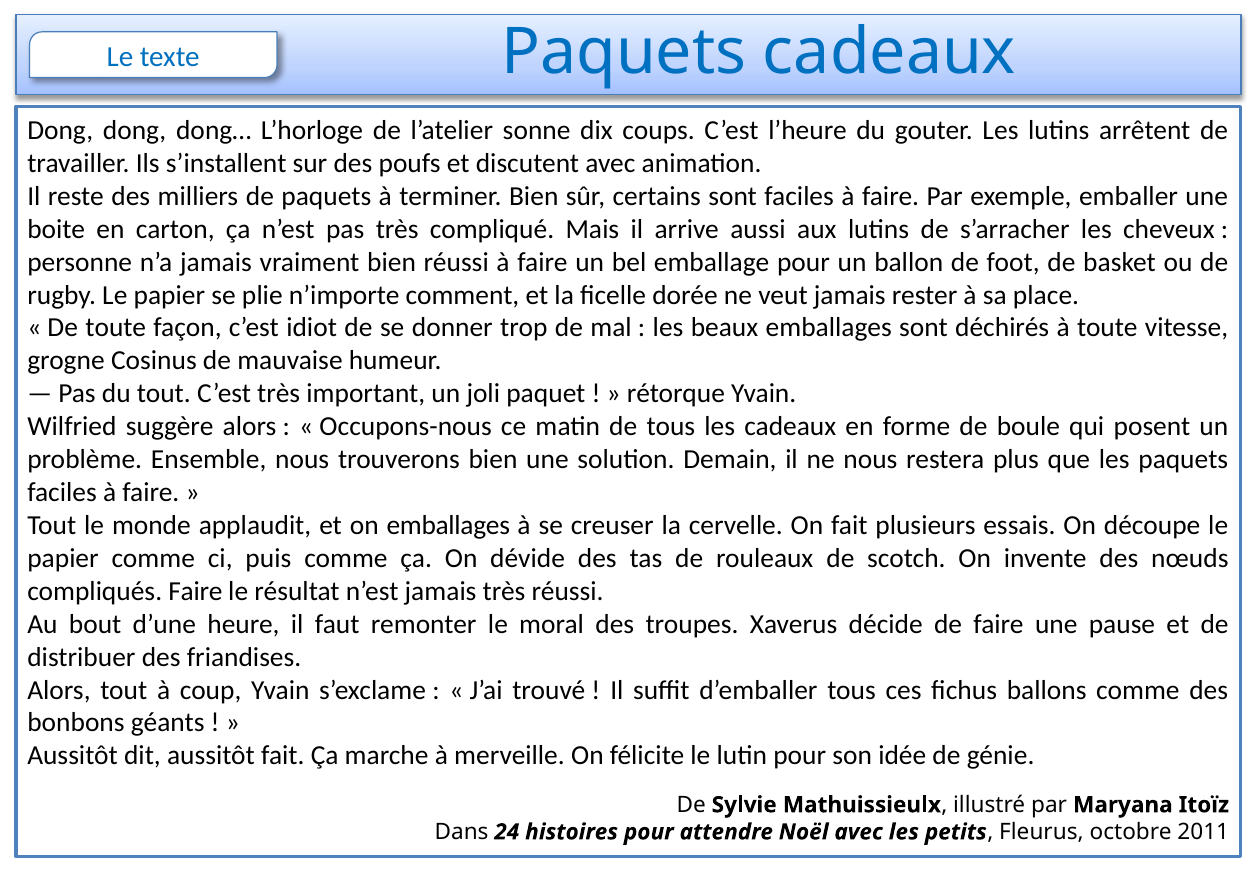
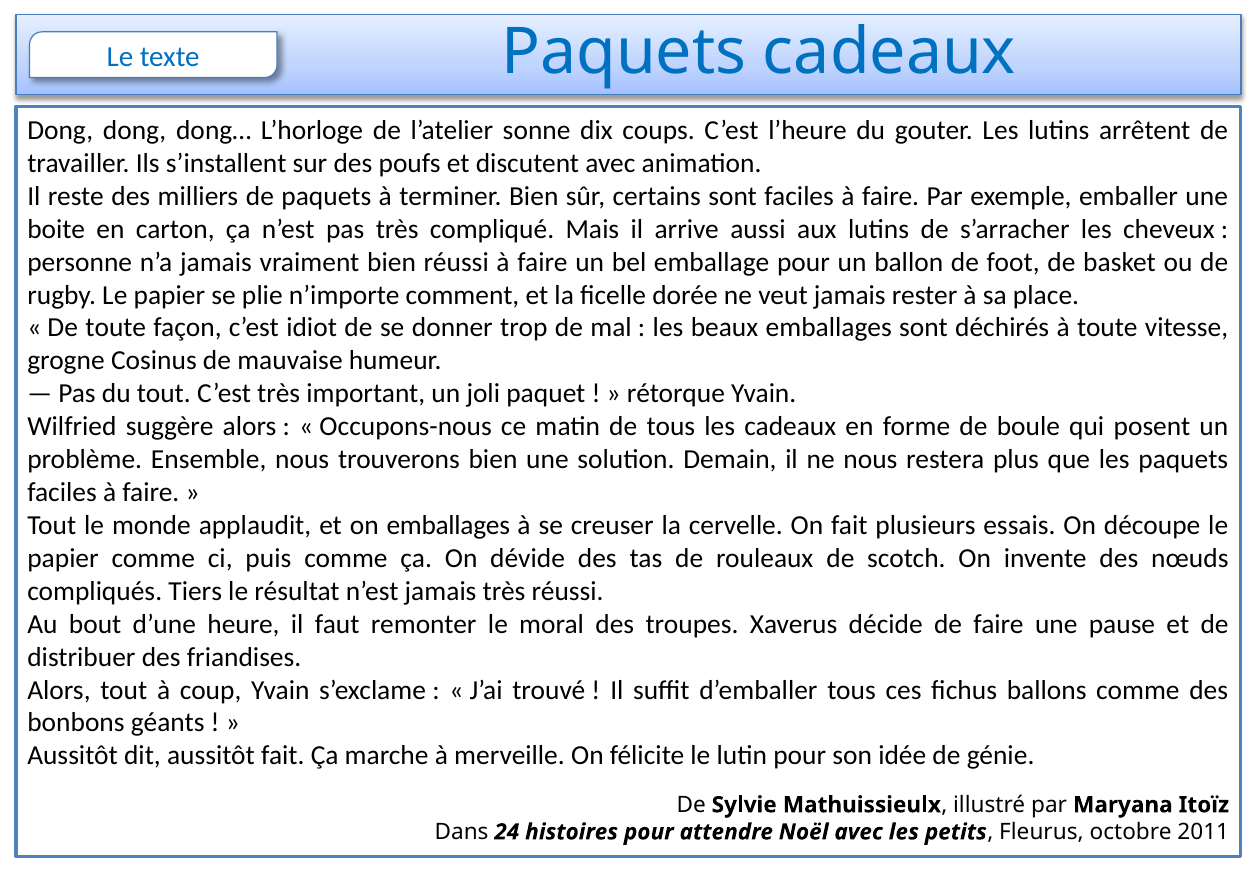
compliqués Faire: Faire -> Tiers
